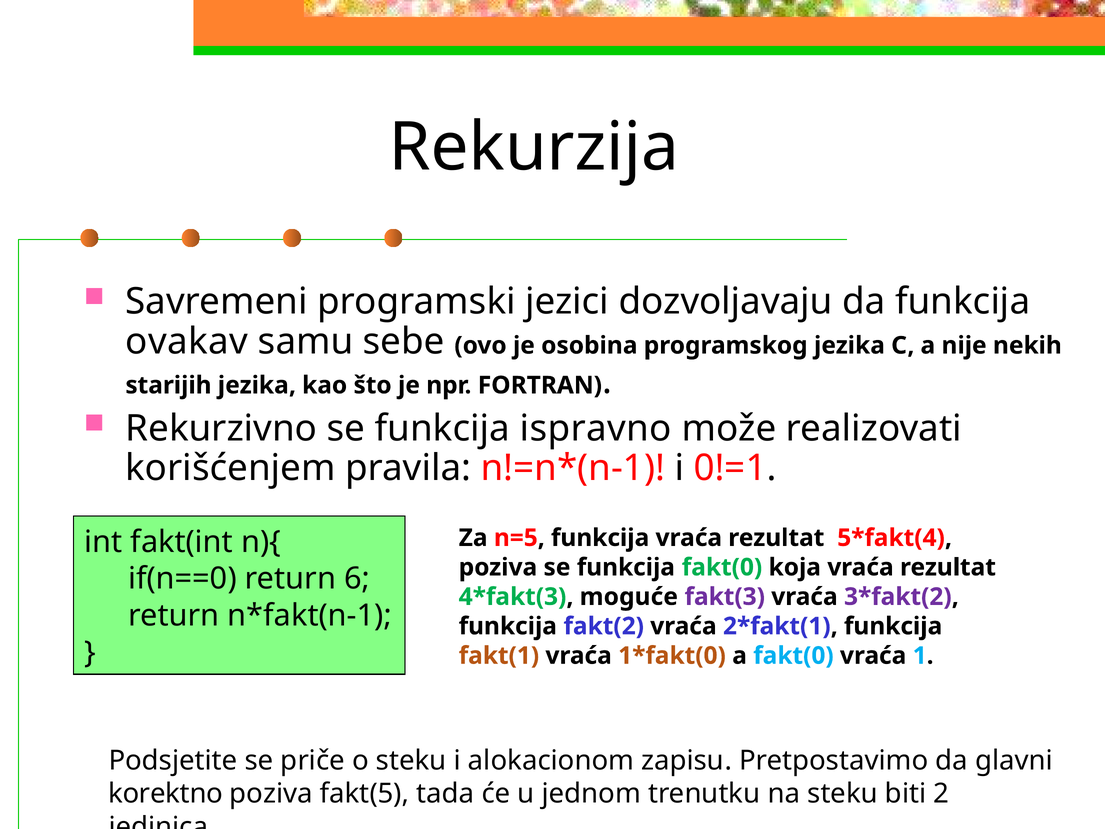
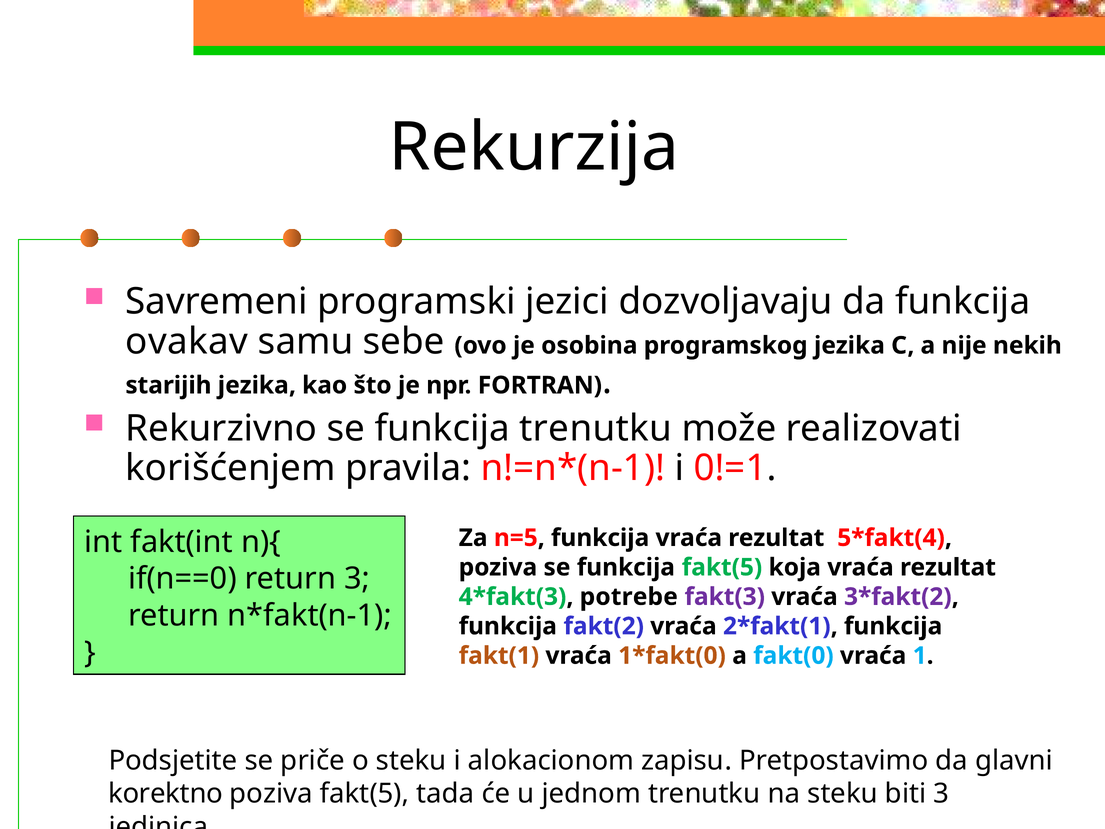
funkcija ispravno: ispravno -> trenutku
funkcija fakt(0: fakt(0 -> fakt(5
return 6: 6 -> 3
moguće: moguće -> potrebe
biti 2: 2 -> 3
